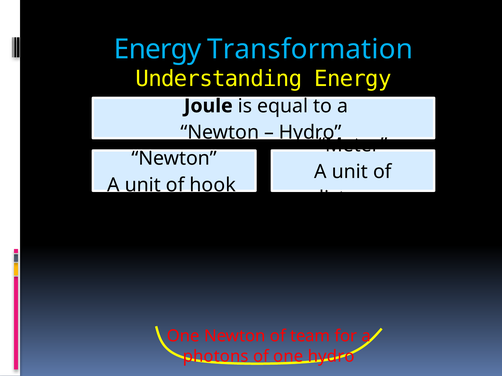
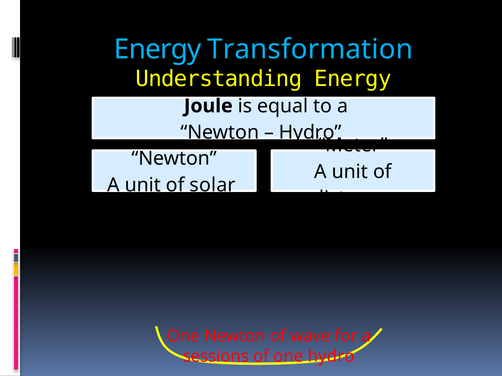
hook: hook -> solar
team: team -> wave
photons: photons -> sessions
